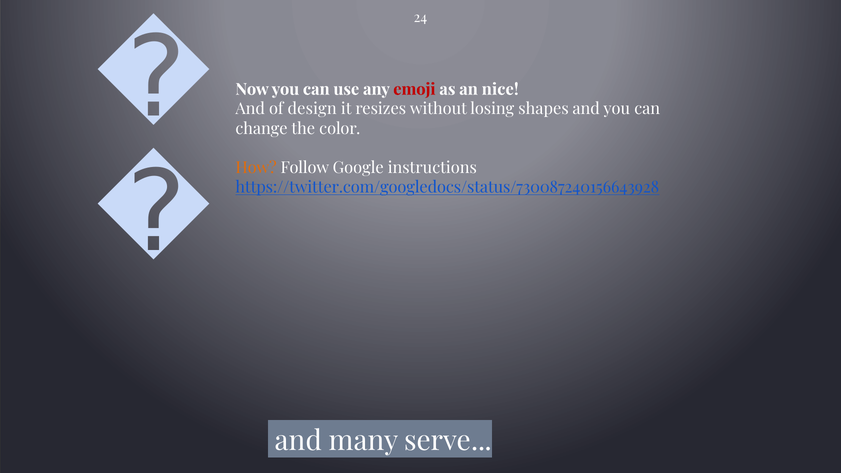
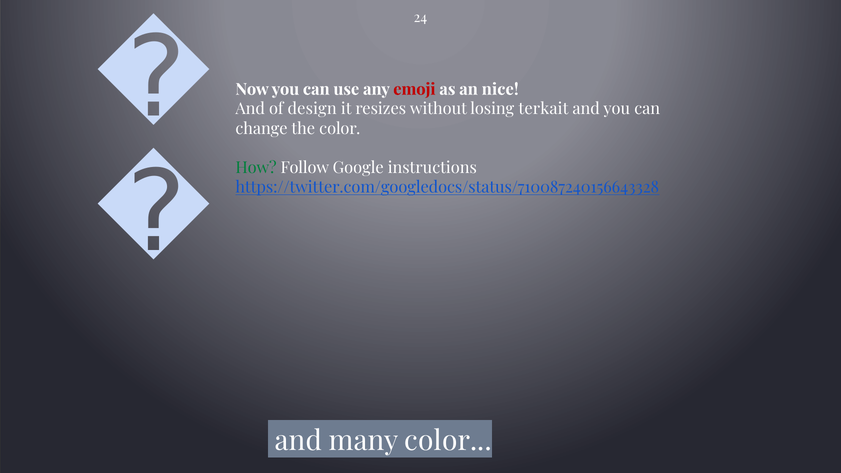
shapes: shapes -> terkait
How colour: orange -> green
https://twitter.com/googledocs/status/730087240156643928: https://twitter.com/googledocs/status/730087240156643928 -> https://twitter.com/googledocs/status/710087240156643328
many serve: serve -> color
